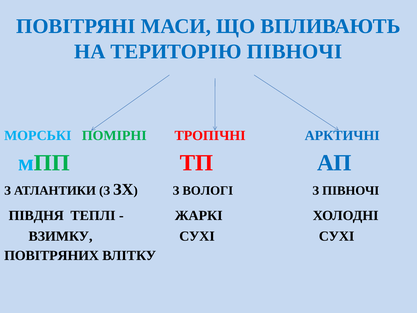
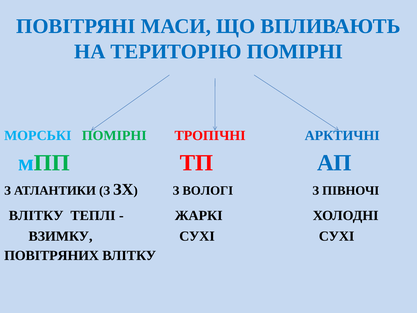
ТЕРИТОРІЮ ПІВНОЧІ: ПІВНОЧІ -> ПОМІРНІ
ПІВДНЯ at (36, 216): ПІВДНЯ -> ВЛІТКУ
